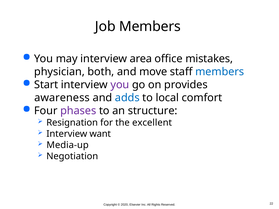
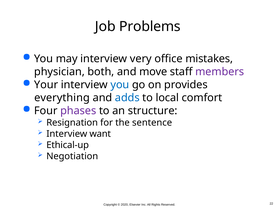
Job Members: Members -> Problems
area: area -> very
members at (220, 72) colour: blue -> purple
Start: Start -> Your
you at (120, 85) colour: purple -> blue
awareness: awareness -> everything
excellent: excellent -> sentence
Media-up: Media-up -> Ethical-up
